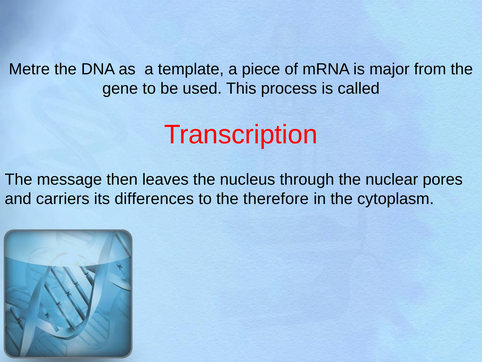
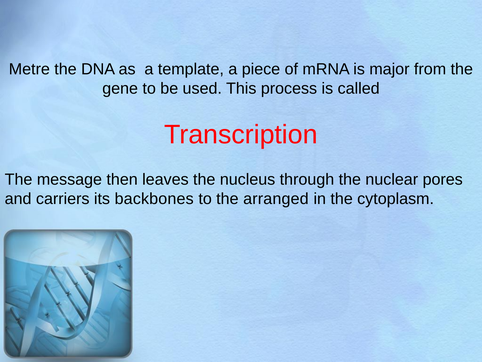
differences: differences -> backbones
therefore: therefore -> arranged
